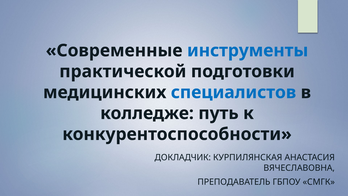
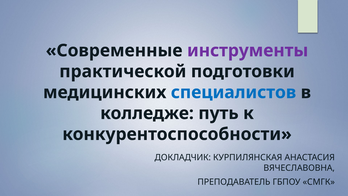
инструменты colour: blue -> purple
